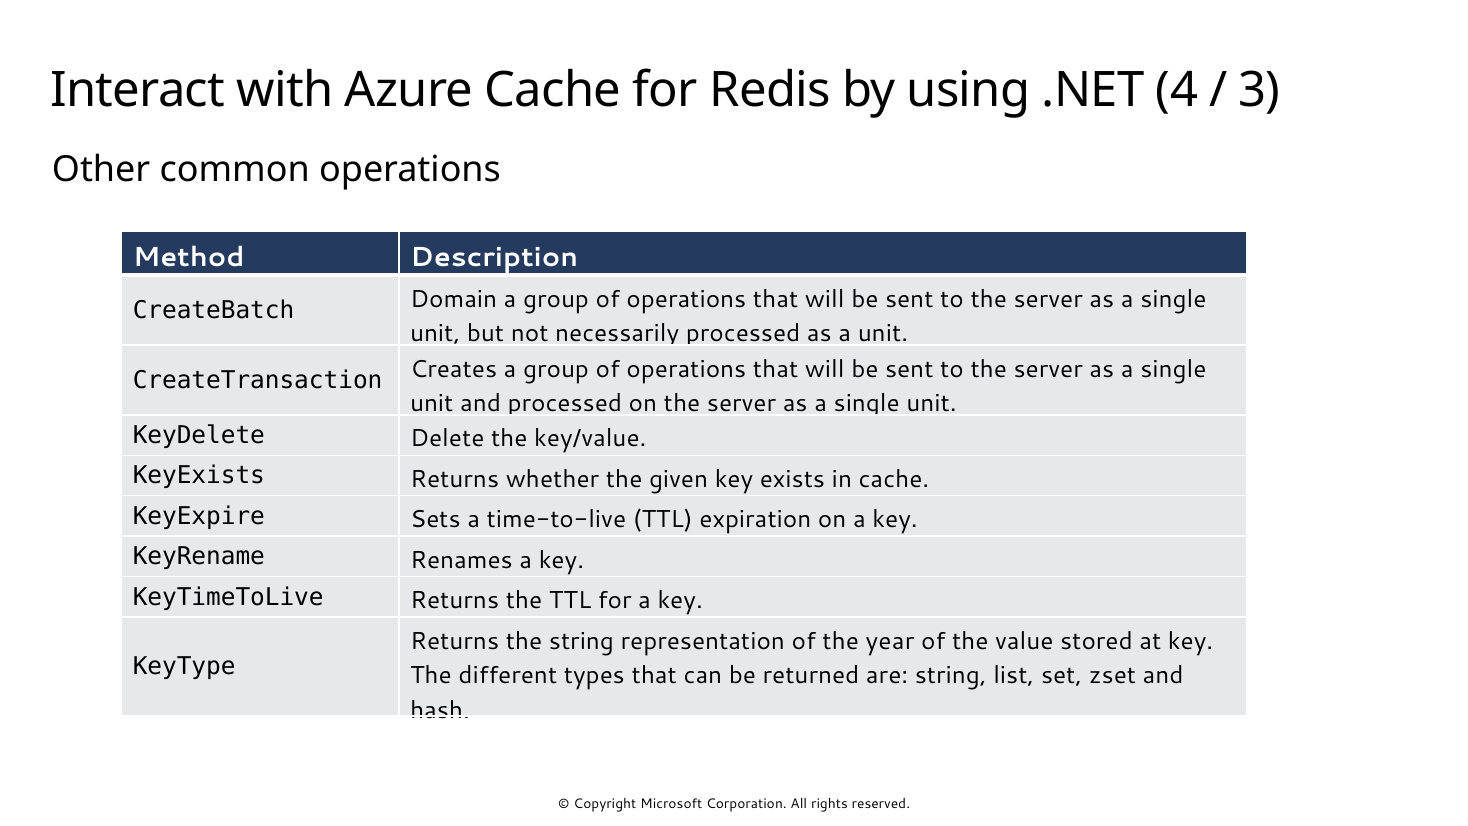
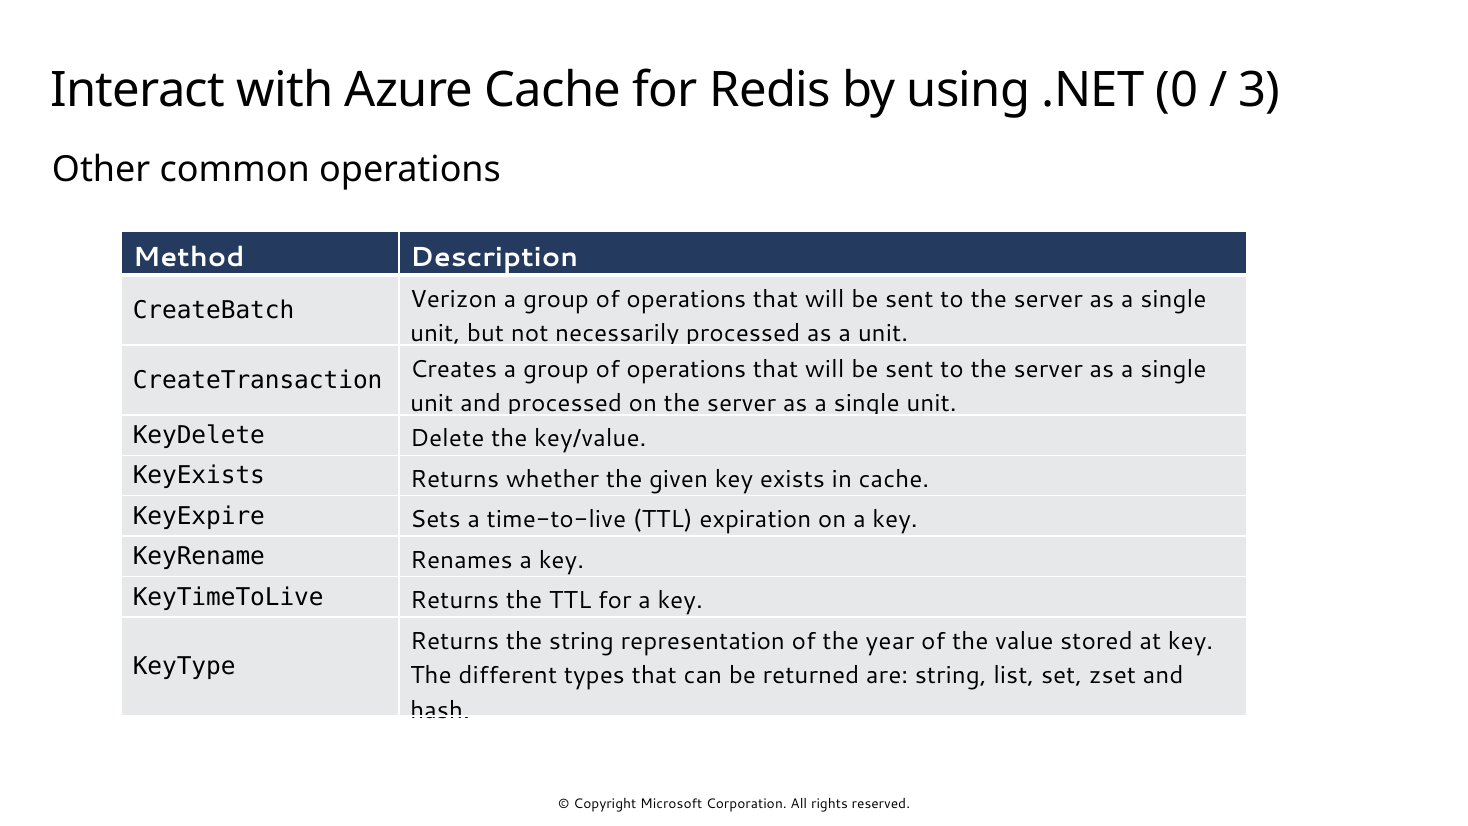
4: 4 -> 0
Domain: Domain -> Verizon
